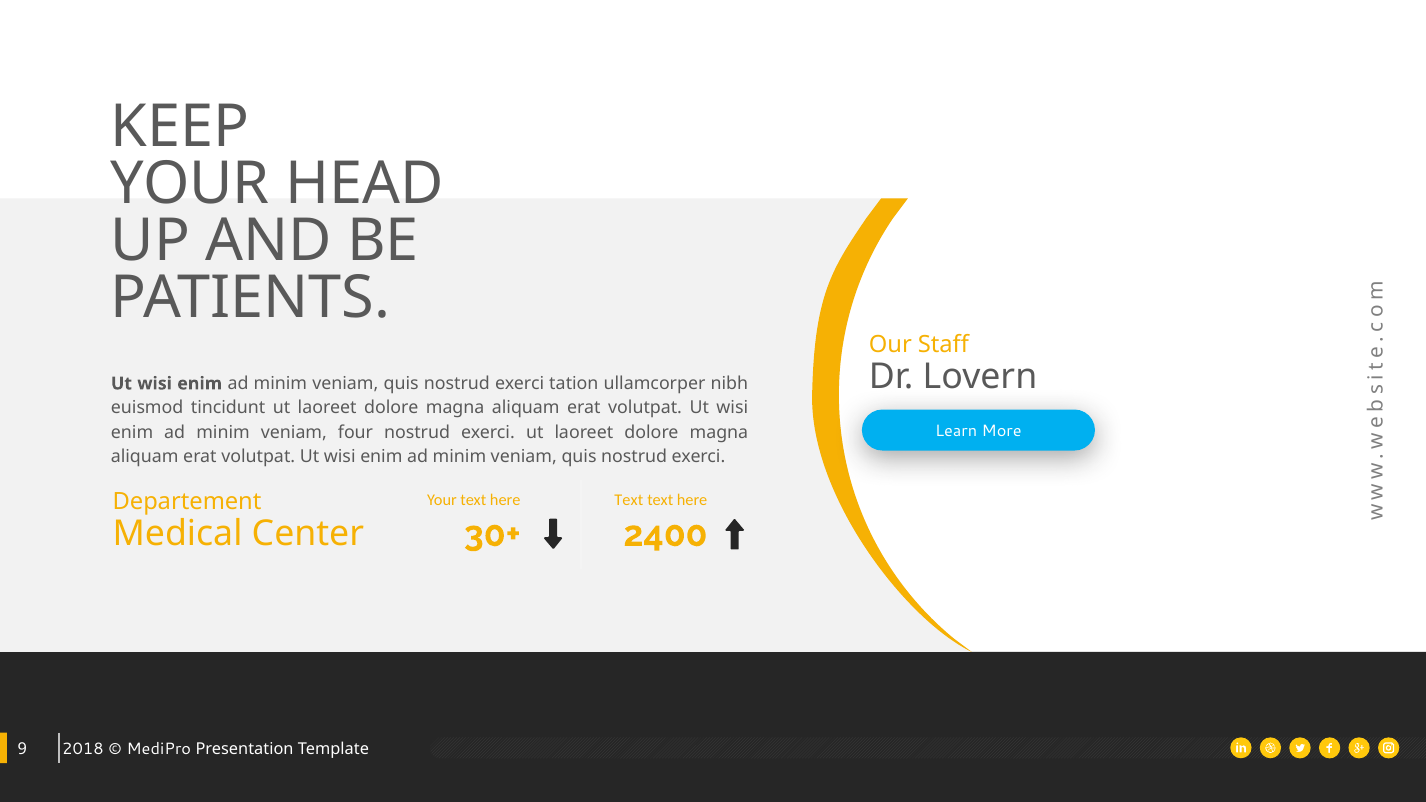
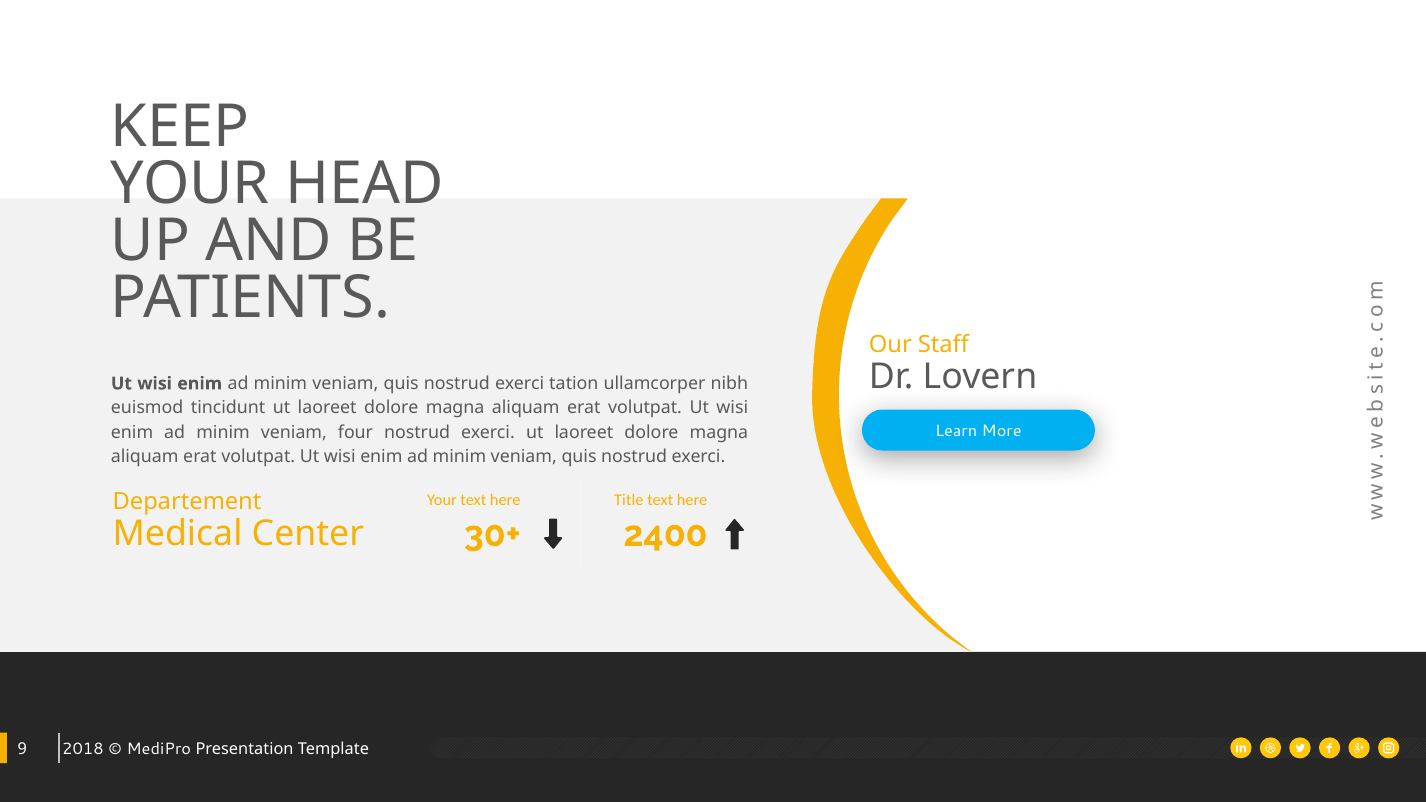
Text at (629, 500): Text -> Title
